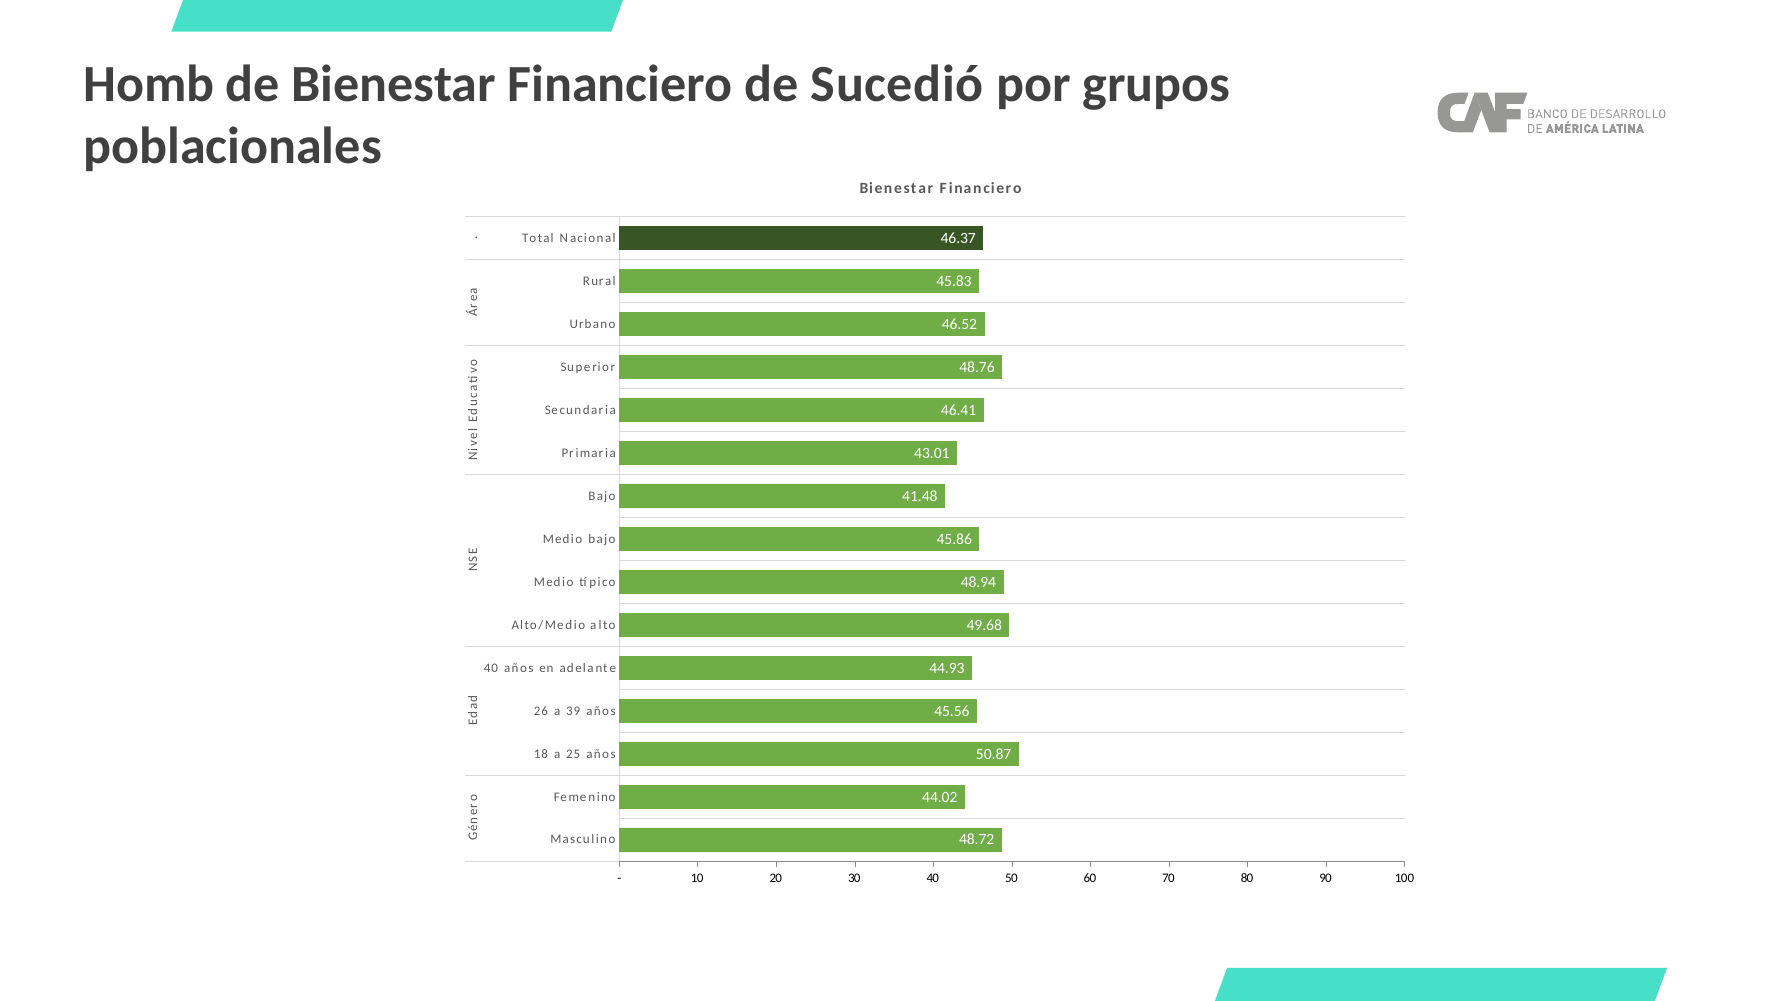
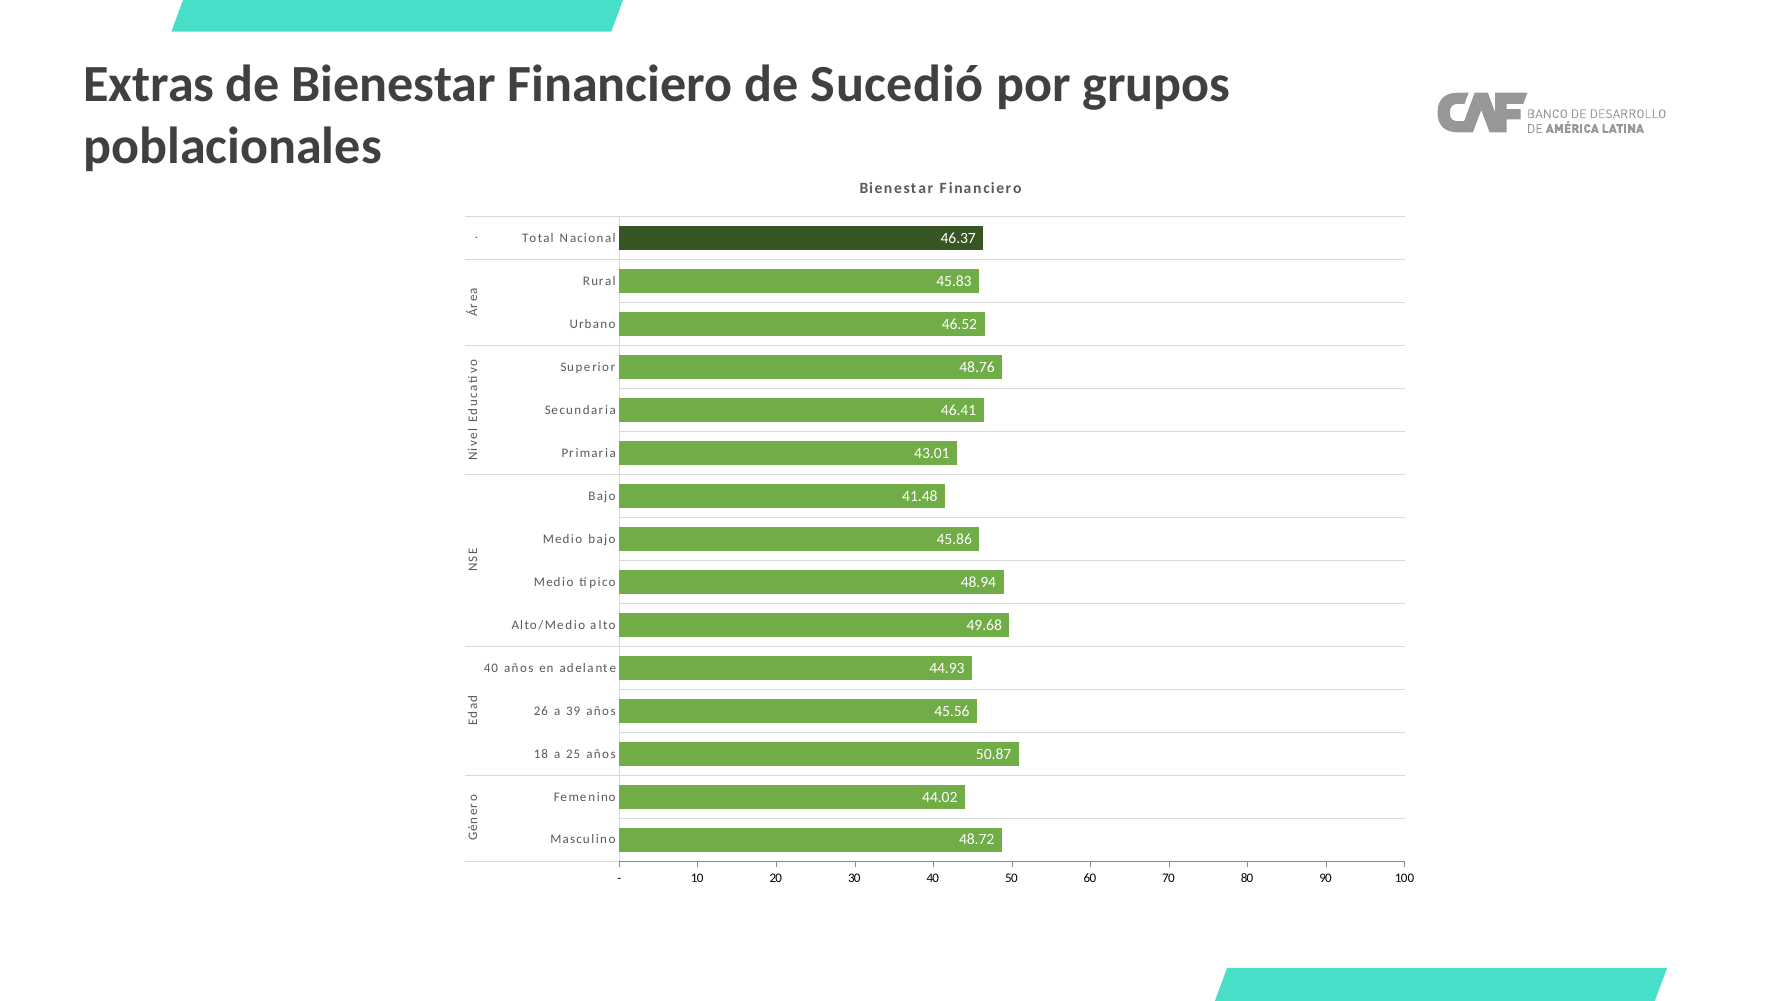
Homb: Homb -> Extras
